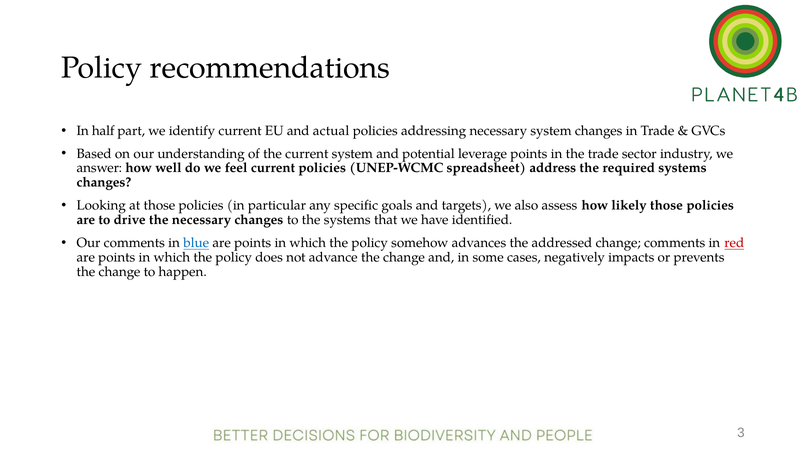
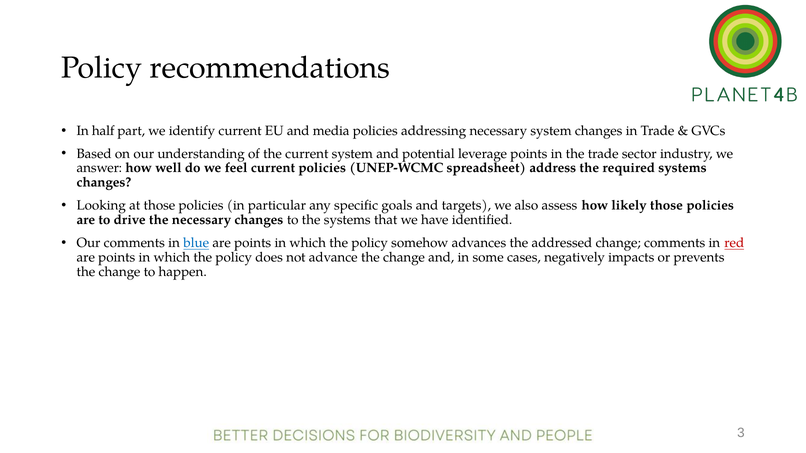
actual: actual -> media
